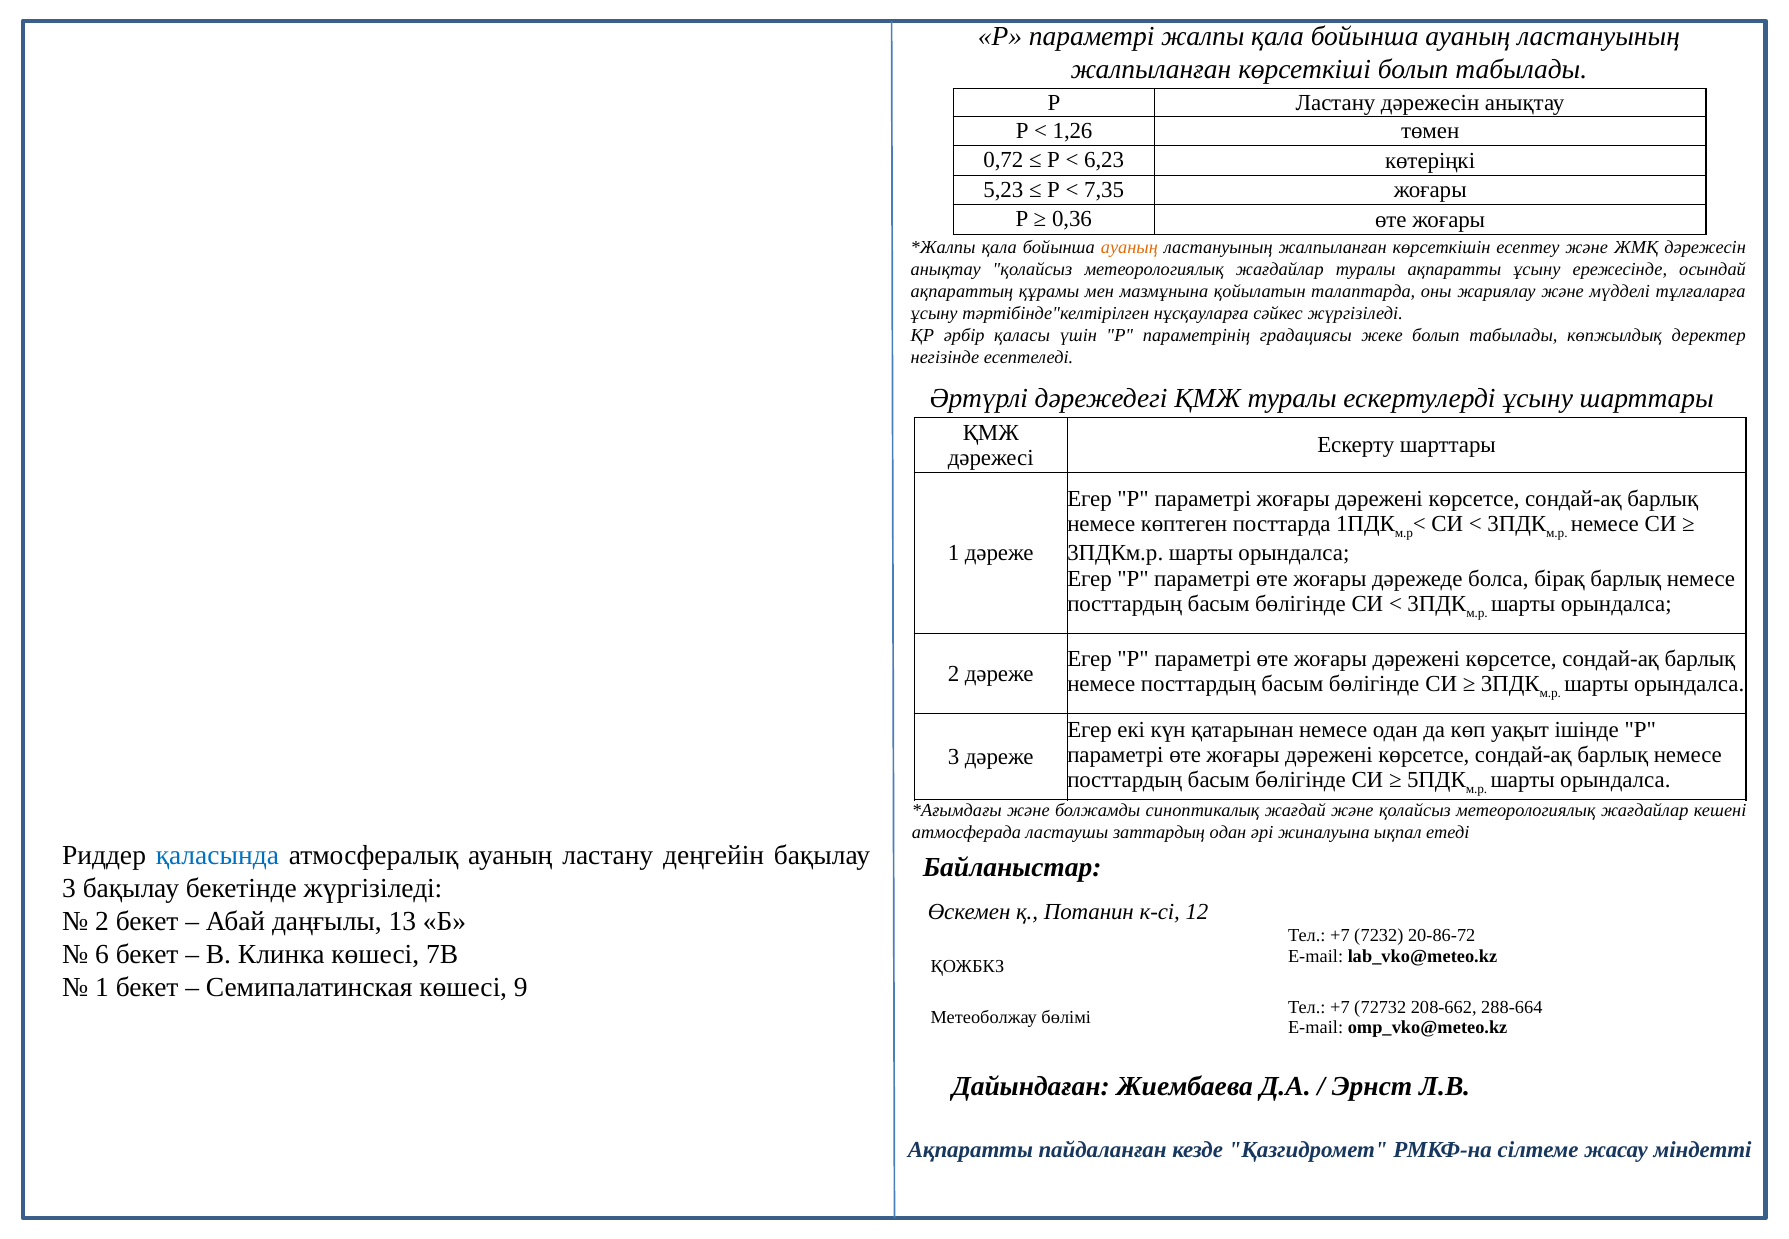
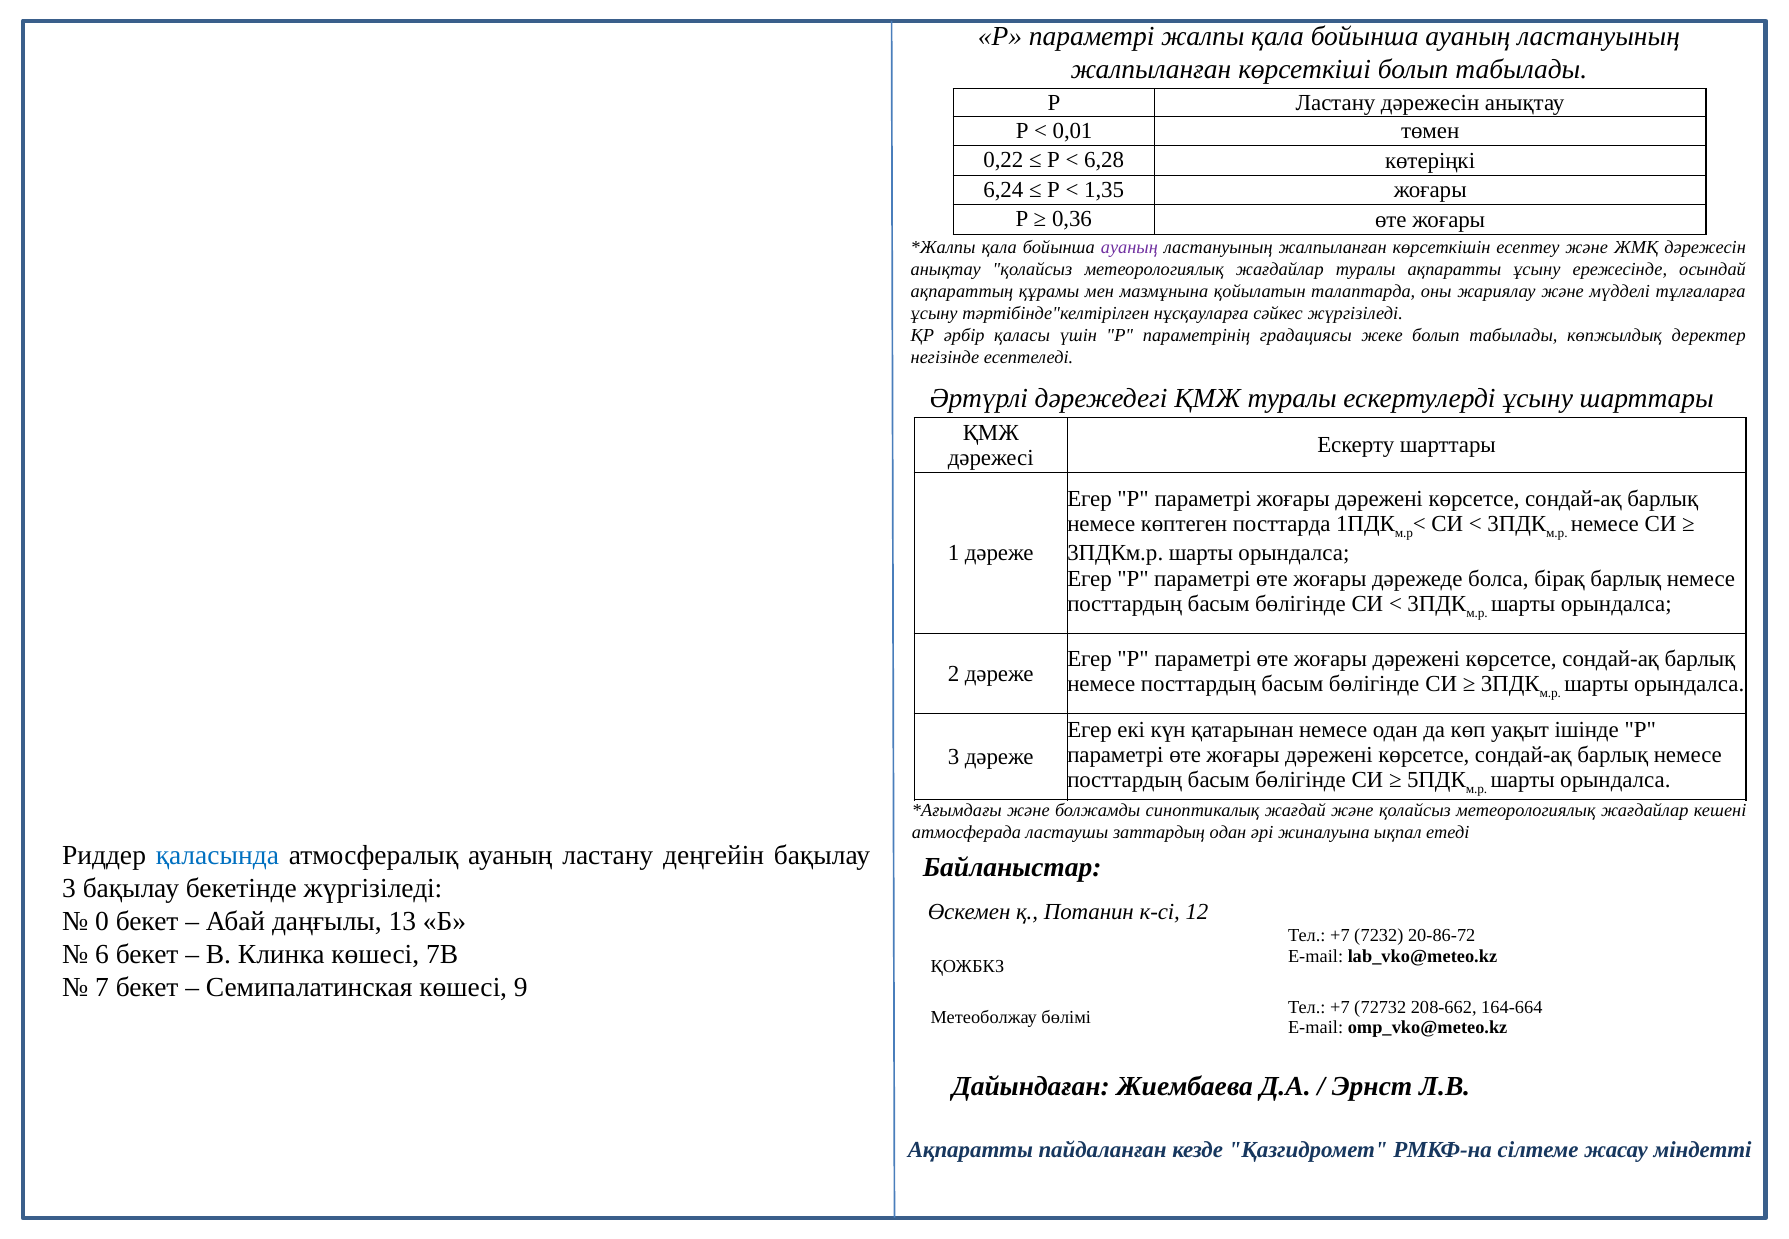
1,26: 1,26 -> 0,01
0,72: 0,72 -> 0,22
6,23: 6,23 -> 6,28
5,23: 5,23 -> 6,24
7,35: 7,35 -> 1,35
ауаның at (1129, 247) colour: orange -> purple
2 at (102, 921): 2 -> 0
1 at (102, 987): 1 -> 7
288-664: 288-664 -> 164-664
